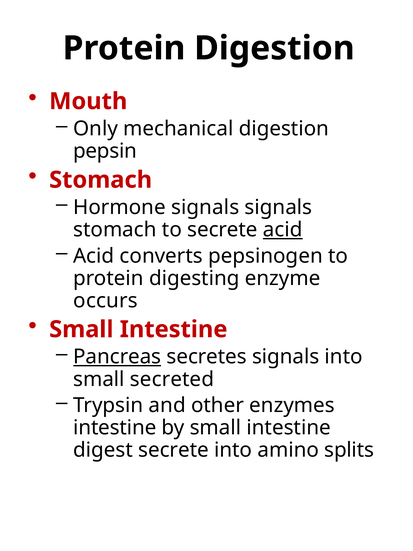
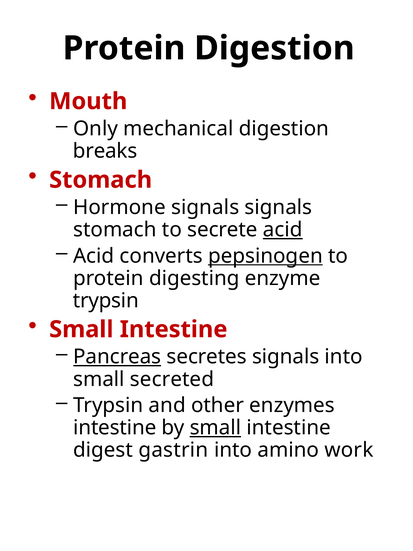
pepsin: pepsin -> breaks
pepsinogen underline: none -> present
occurs at (106, 300): occurs -> trypsin
small at (215, 427) underline: none -> present
digest secrete: secrete -> gastrin
splits: splits -> work
